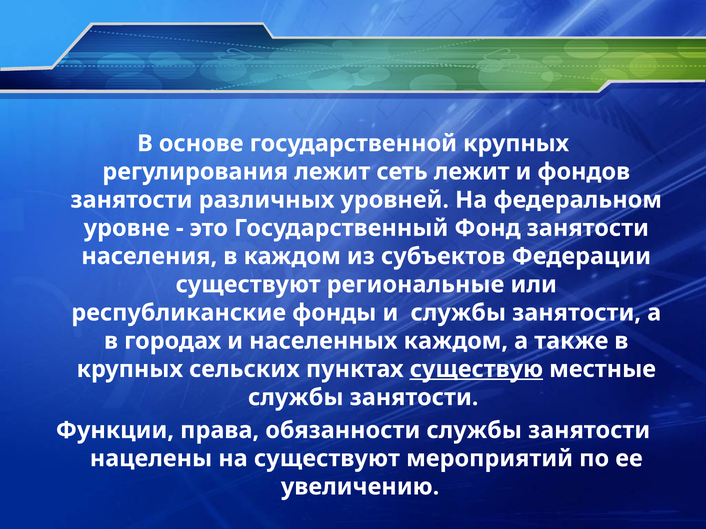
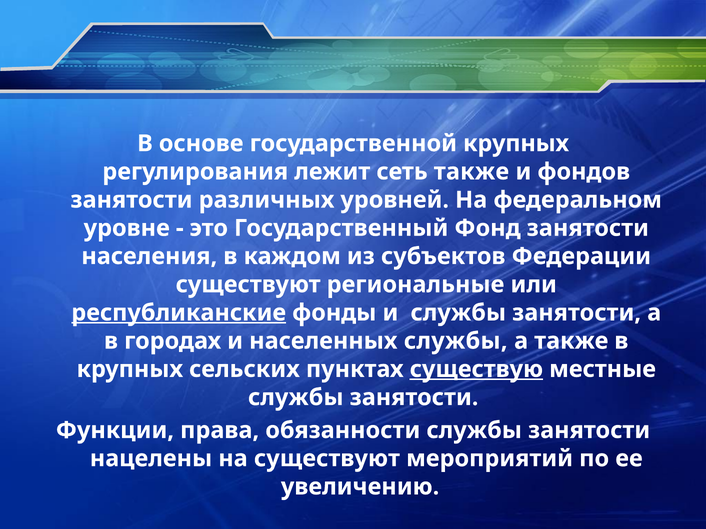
сеть лежит: лежит -> также
республиканские underline: none -> present
населенных каждом: каждом -> службы
